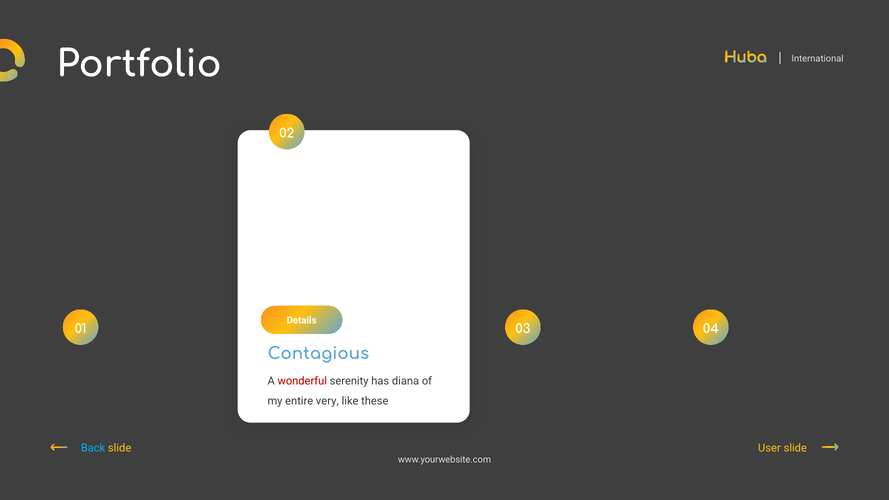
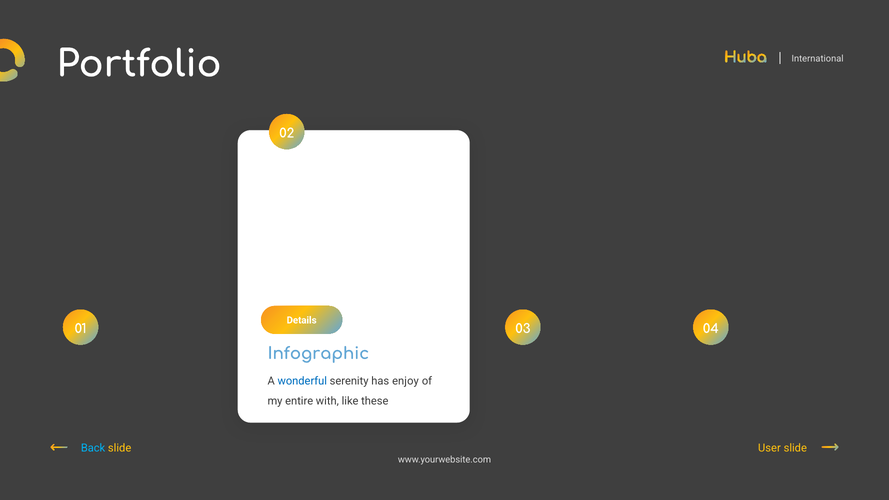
Contagious: Contagious -> Infographic
wonderful colour: red -> blue
diana: diana -> enjoy
very: very -> with
